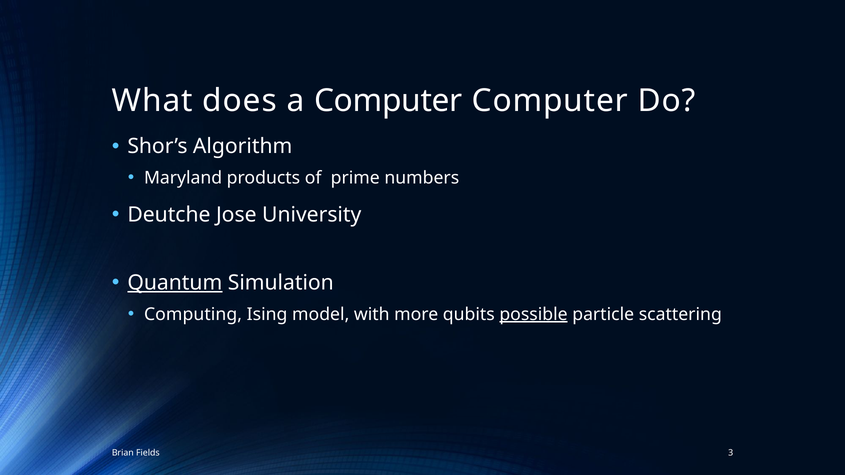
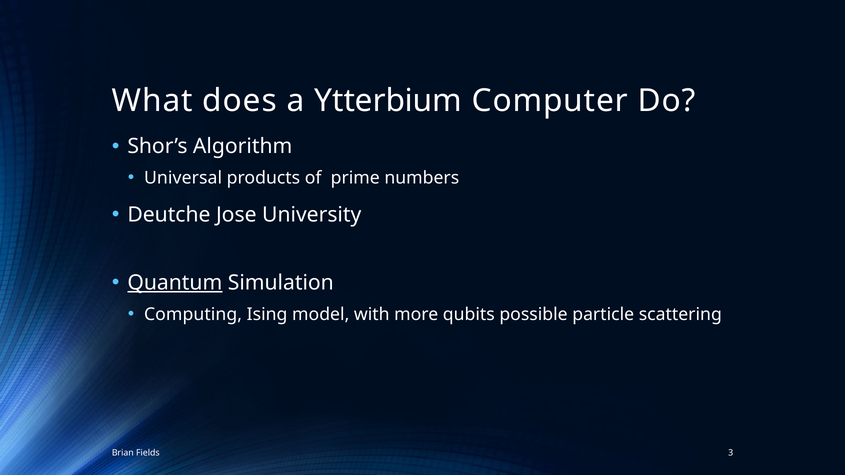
a Computer: Computer -> Ytterbium
Maryland: Maryland -> Universal
possible underline: present -> none
